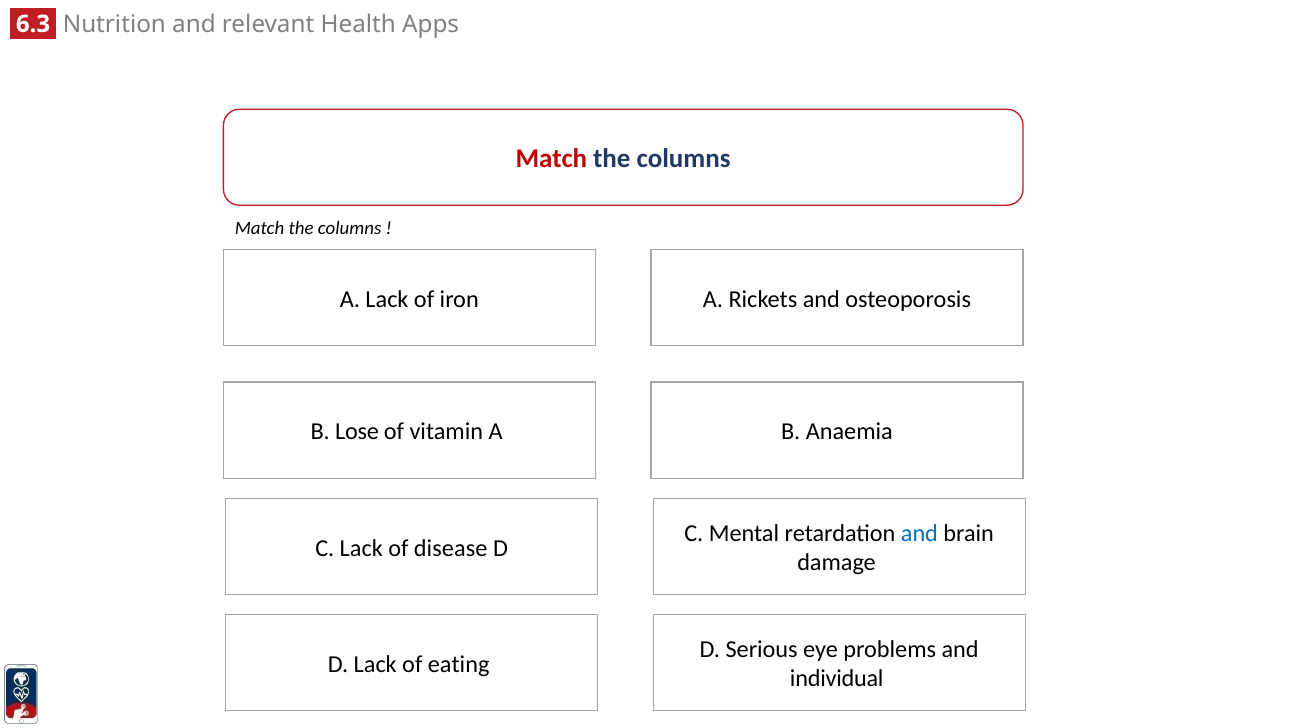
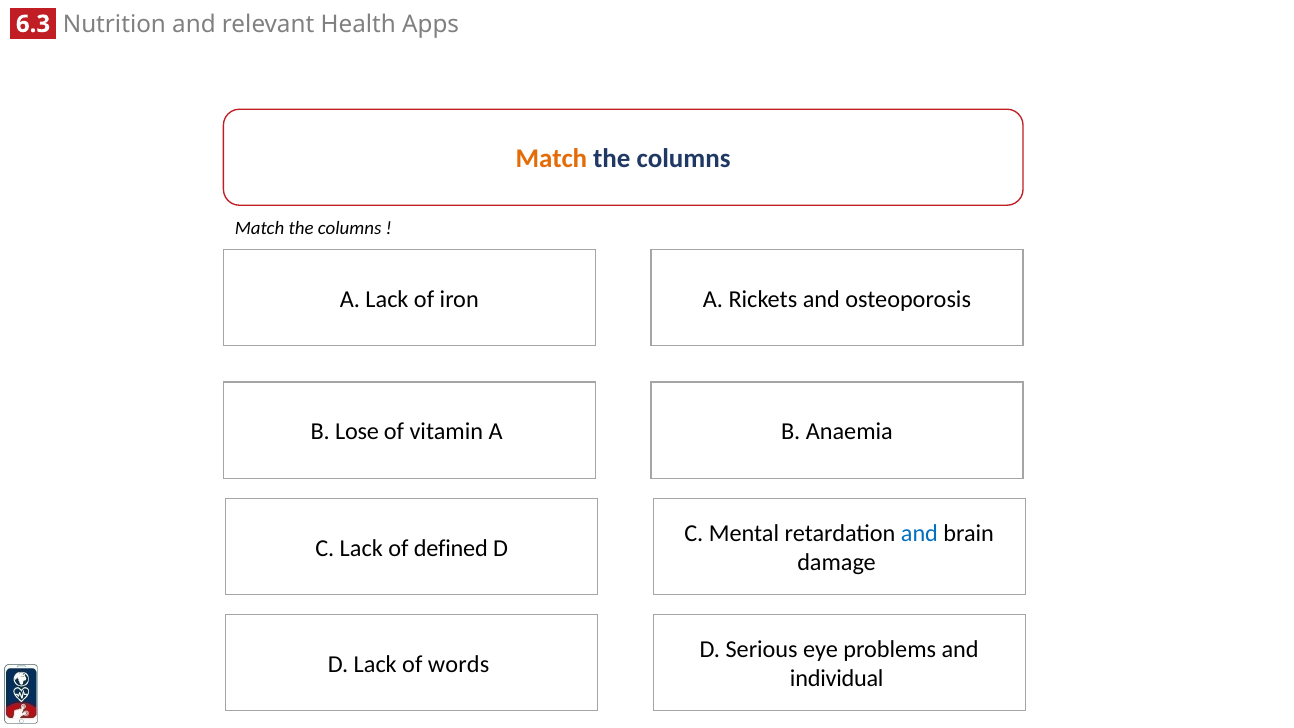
Match at (551, 159) colour: red -> orange
disease: disease -> defined
eating: eating -> words
